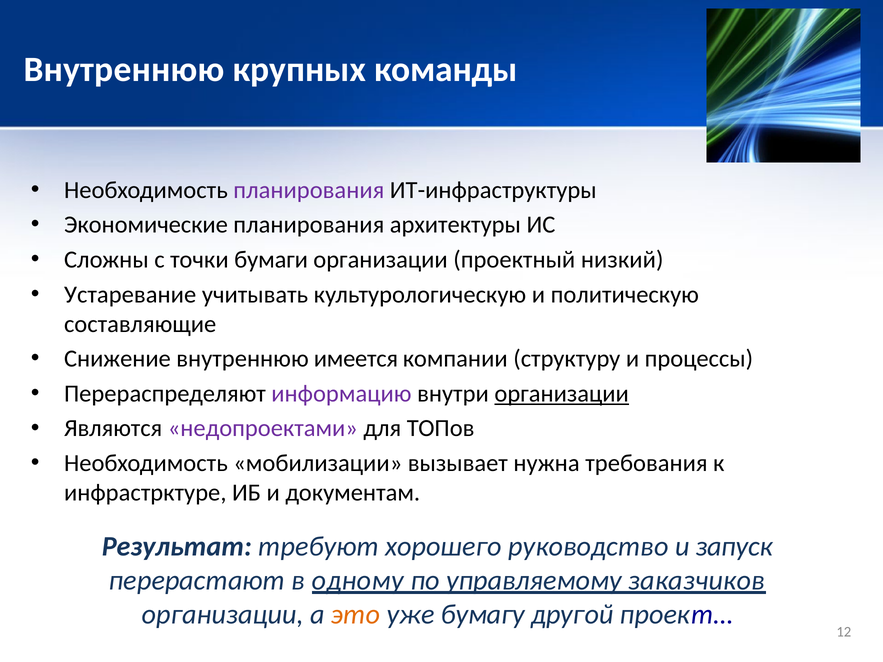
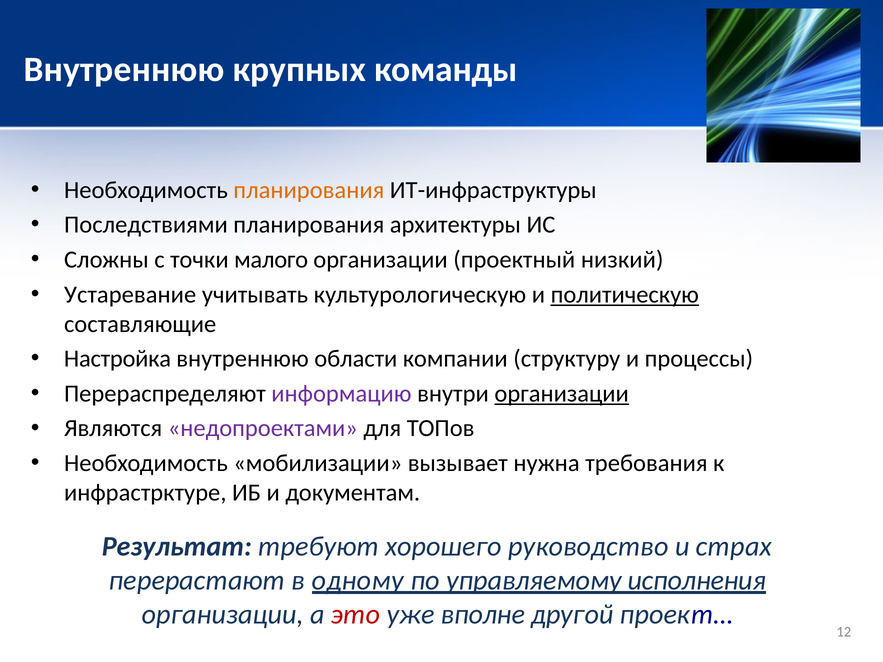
планирования at (309, 190) colour: purple -> orange
Экономические: Экономические -> Последствиями
бумаги: бумаги -> малого
политическую underline: none -> present
Снижение: Снижение -> Настройка
имеется: имеется -> области
запуск: запуск -> страх
заказчиков: заказчиков -> исполнения
это colour: orange -> red
бумагу: бумагу -> вполне
